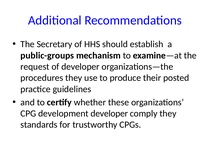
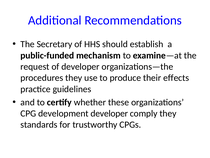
public-groups: public-groups -> public-funded
posted: posted -> effects
